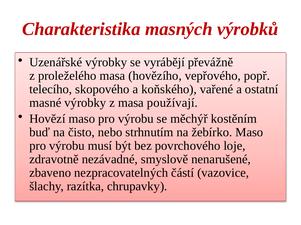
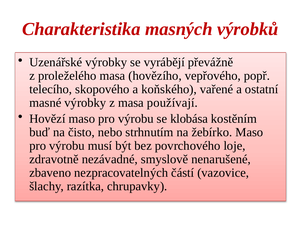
měchýř: měchýř -> klobása
